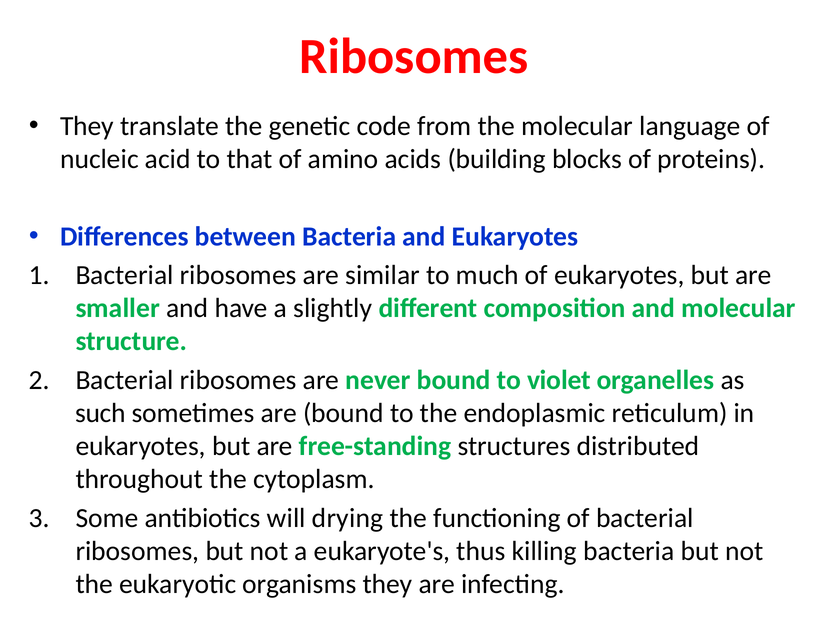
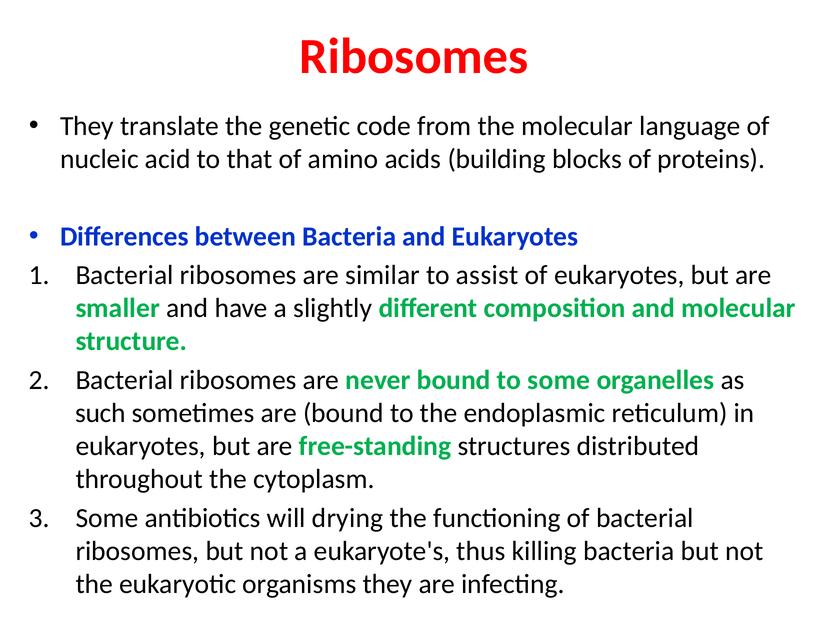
much: much -> assist
to violet: violet -> some
